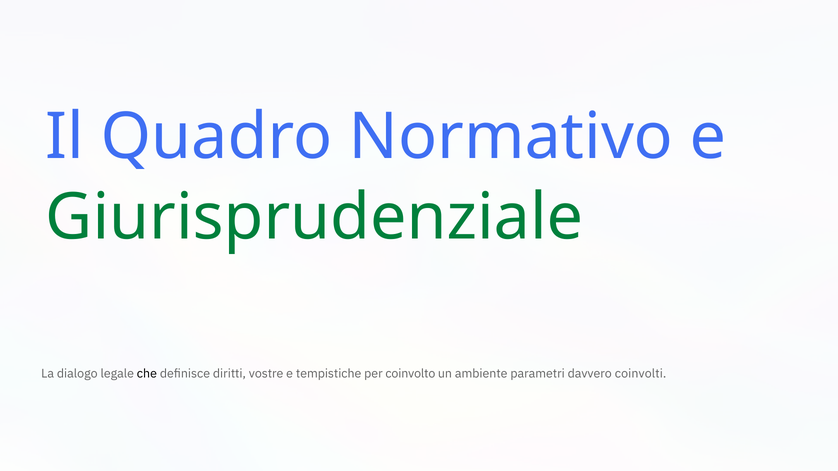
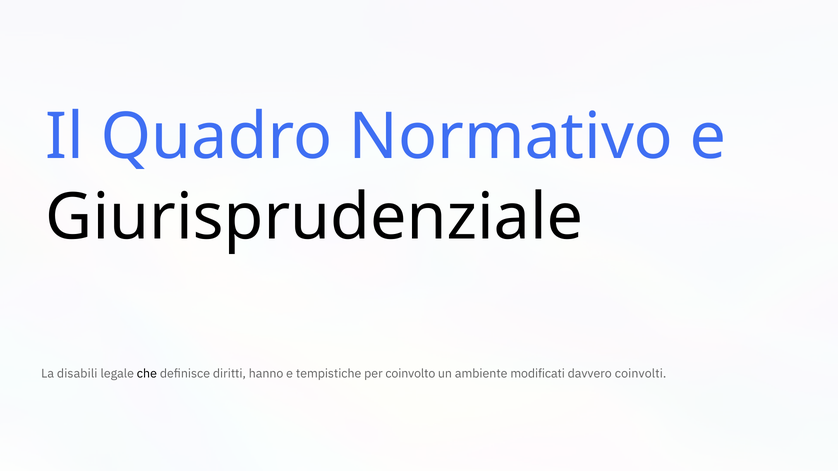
Giurisprudenziale colour: green -> black
dialogo: dialogo -> disabili
vostre: vostre -> hanno
parametri: parametri -> modificati
